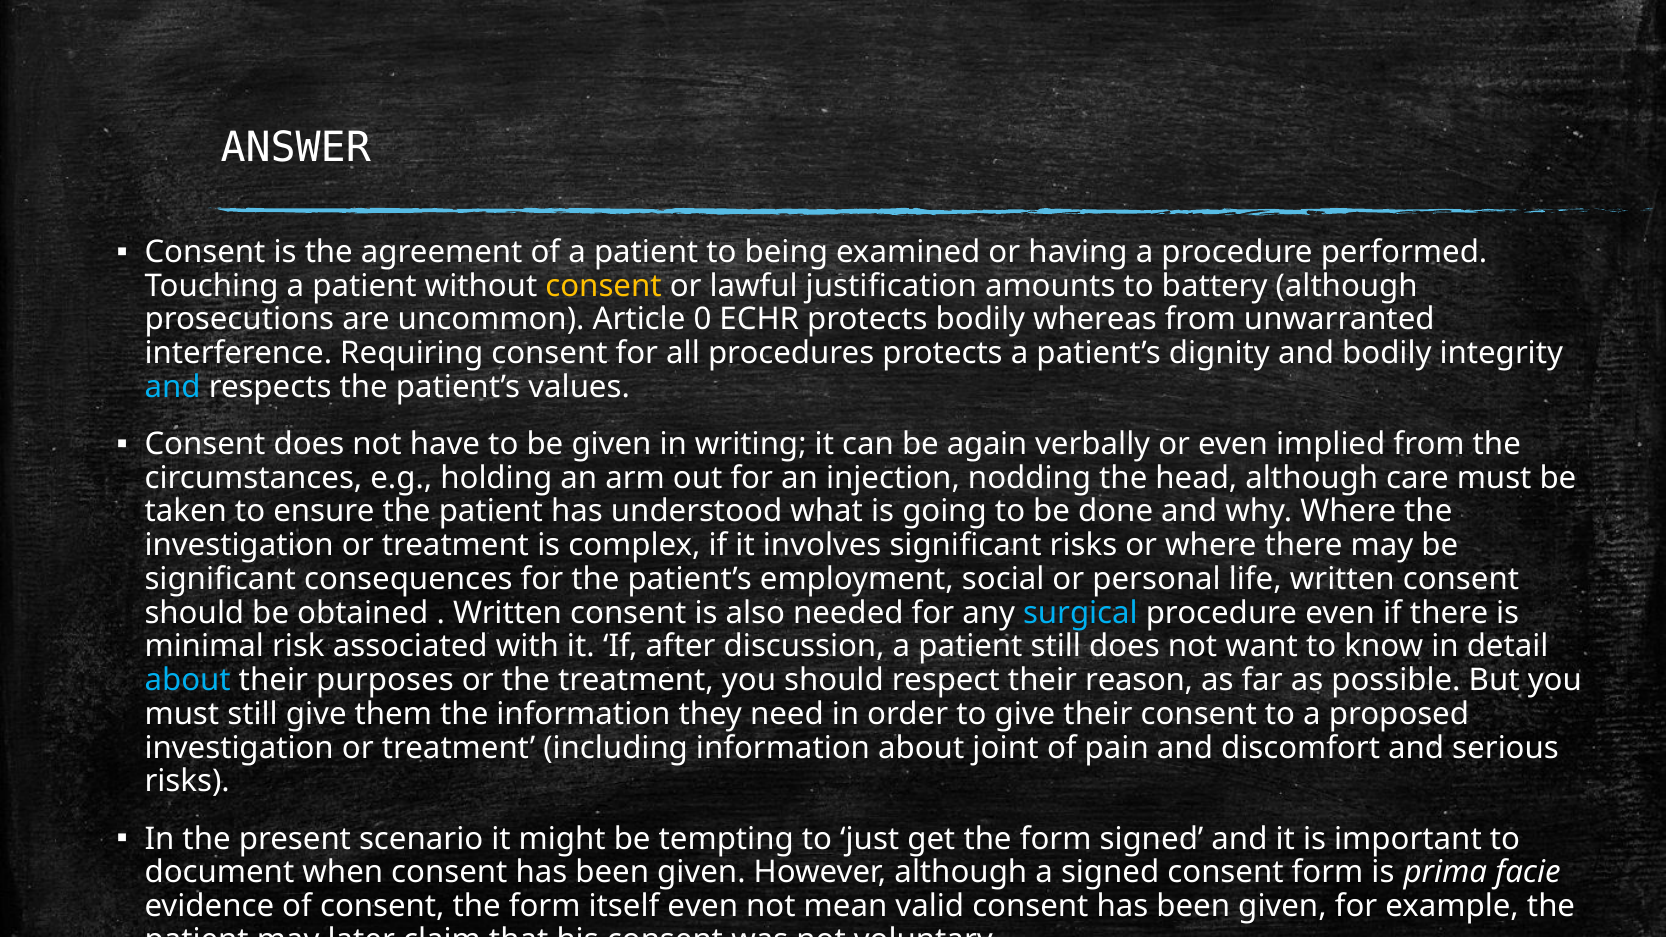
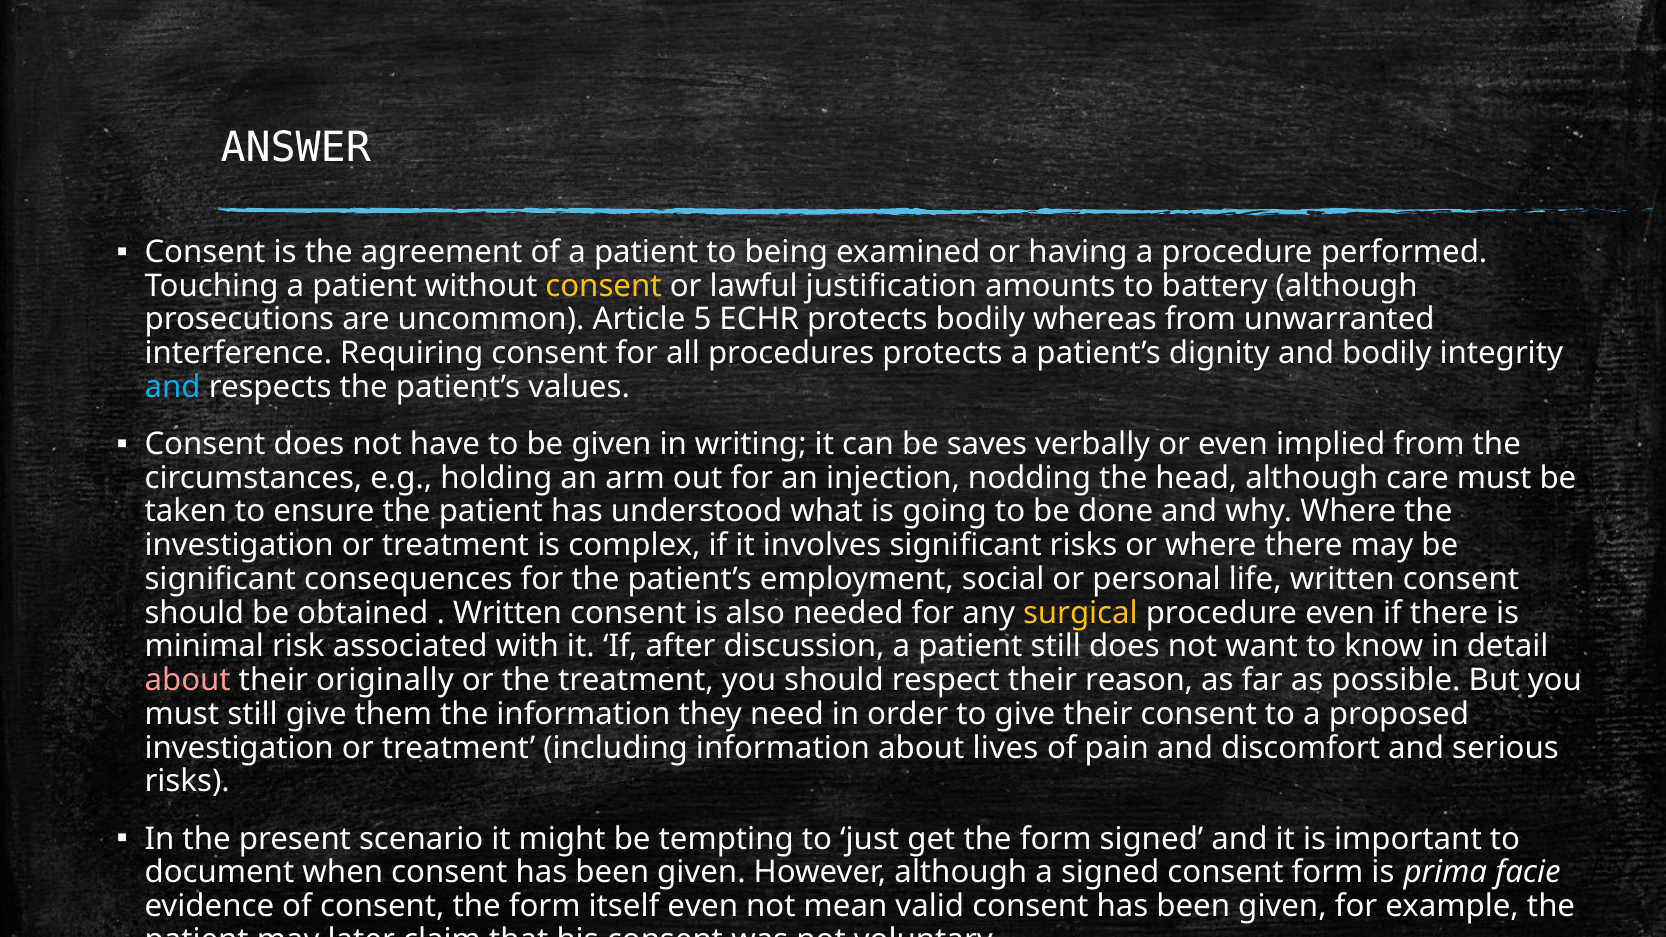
0: 0 -> 5
again: again -> saves
surgical colour: light blue -> yellow
about at (188, 680) colour: light blue -> pink
purposes: purposes -> originally
joint: joint -> lives
